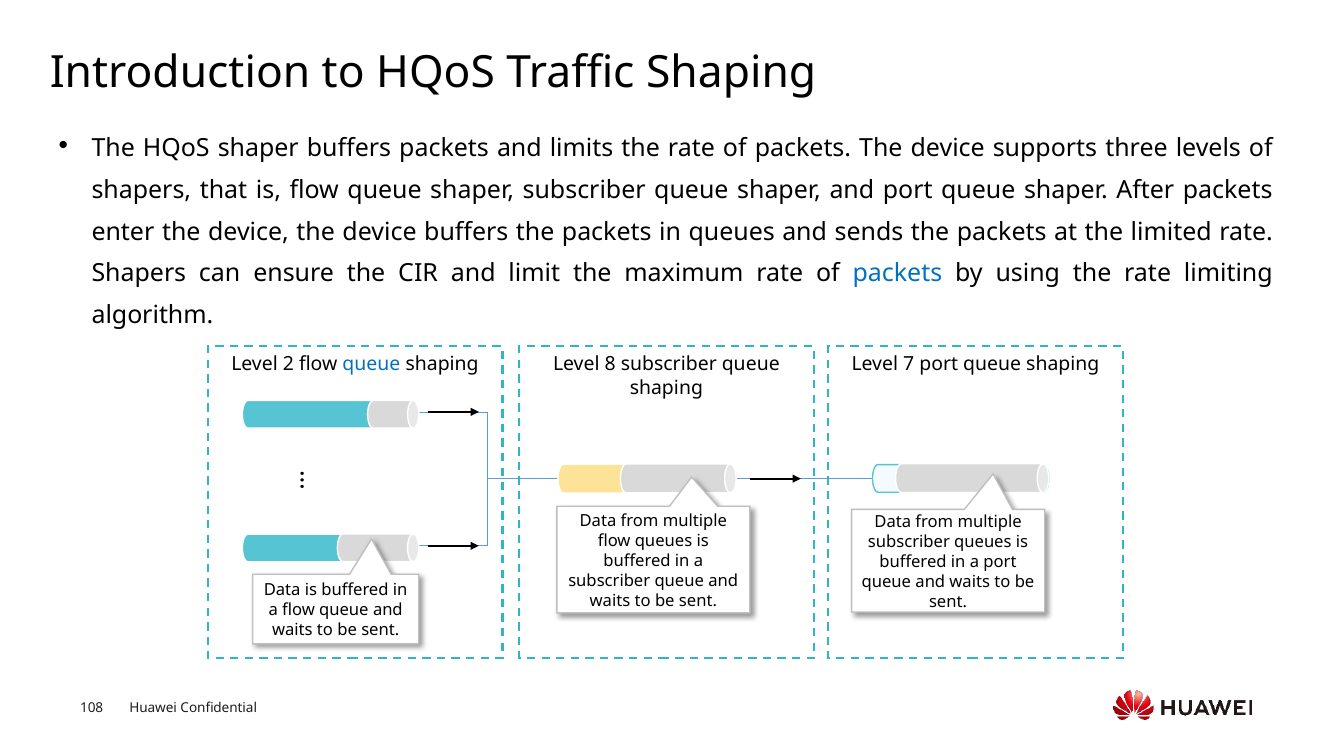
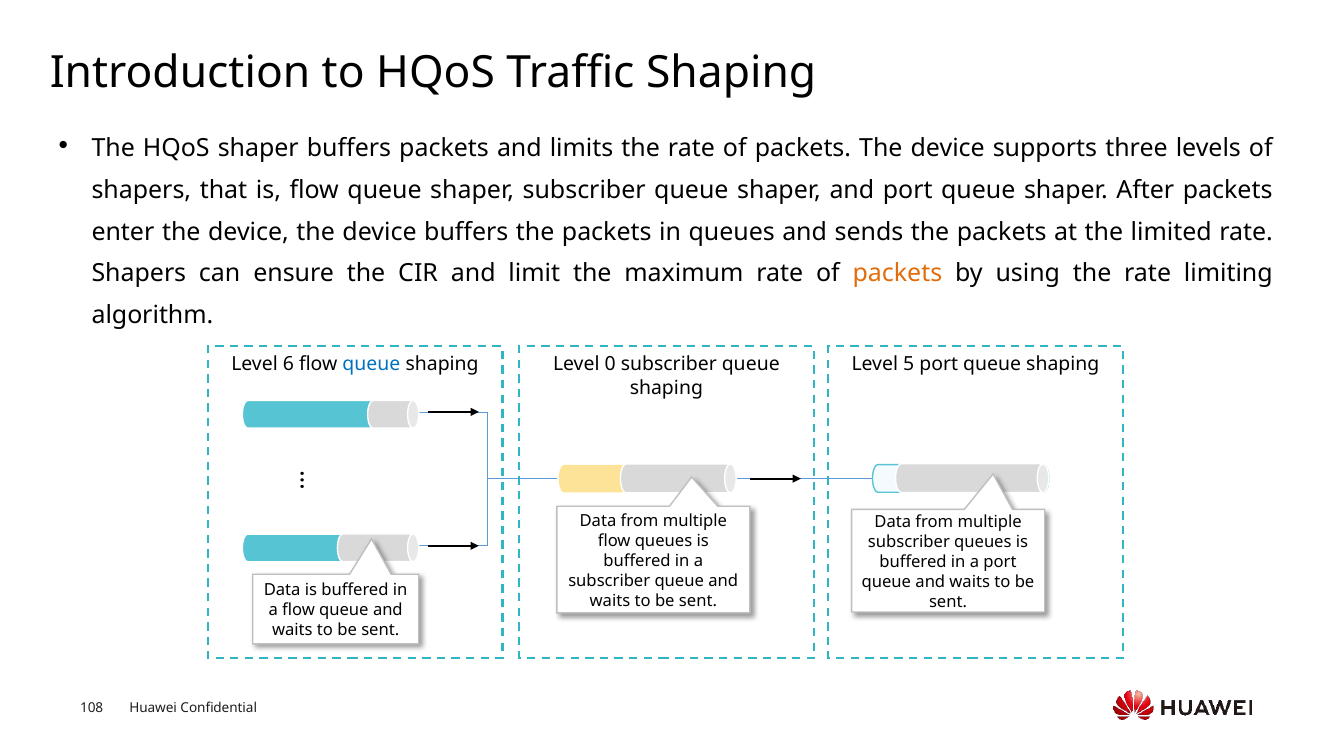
packets at (897, 274) colour: blue -> orange
2: 2 -> 6
8: 8 -> 0
7: 7 -> 5
